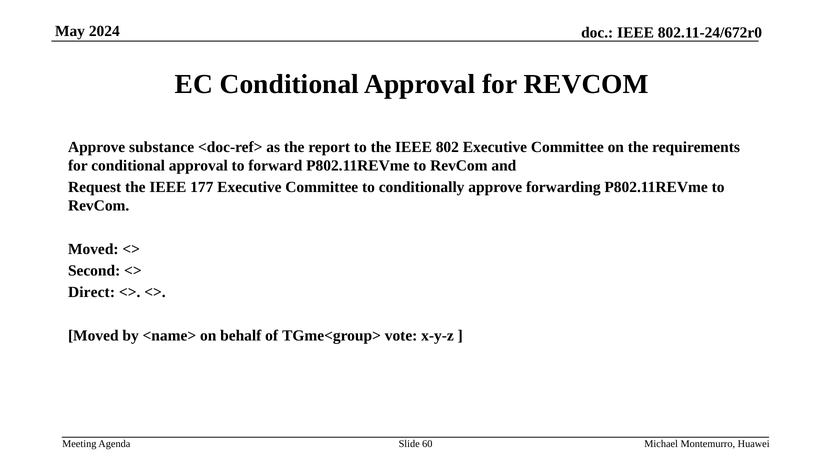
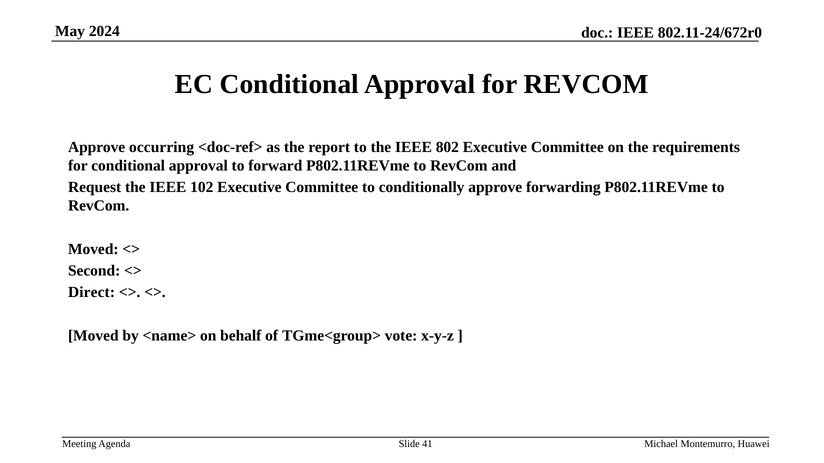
substance: substance -> occurring
177: 177 -> 102
60: 60 -> 41
